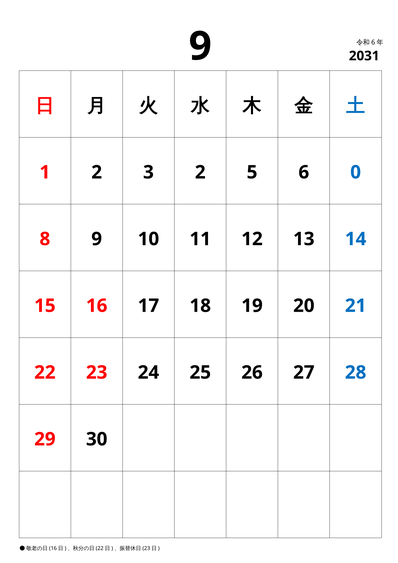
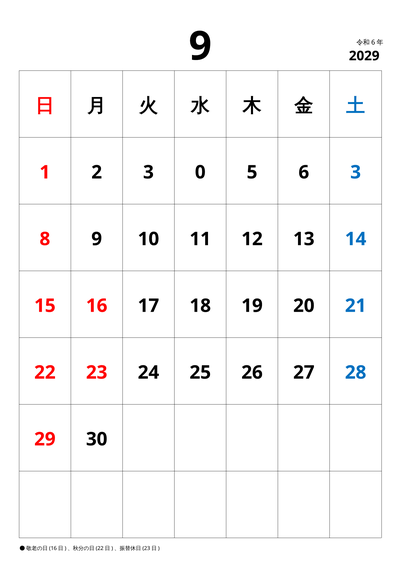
2031: 2031 -> 2029
3 2: 2 -> 0
6 0: 0 -> 3
